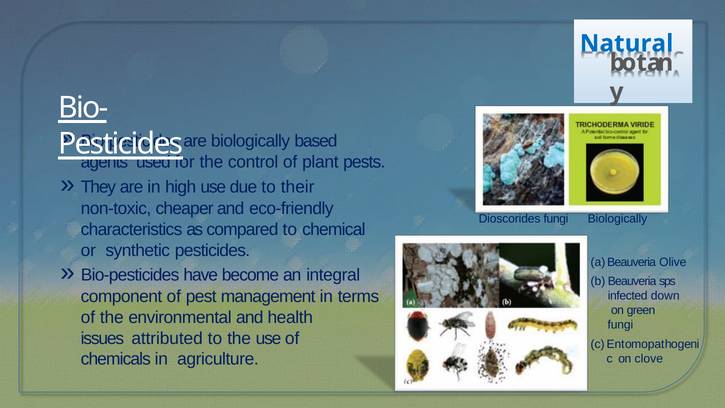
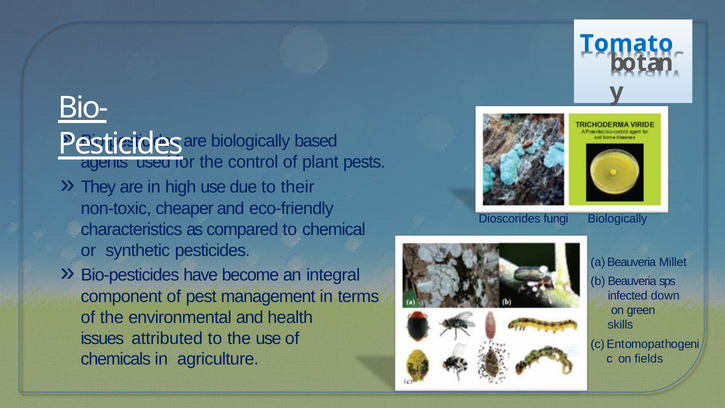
Natural: Natural -> Tomato
Olive: Olive -> Millet
fungi at (620, 325): fungi -> skills
clove: clove -> fields
